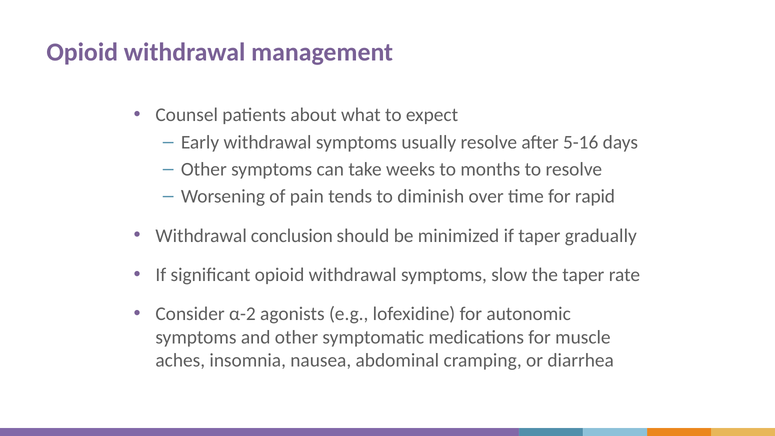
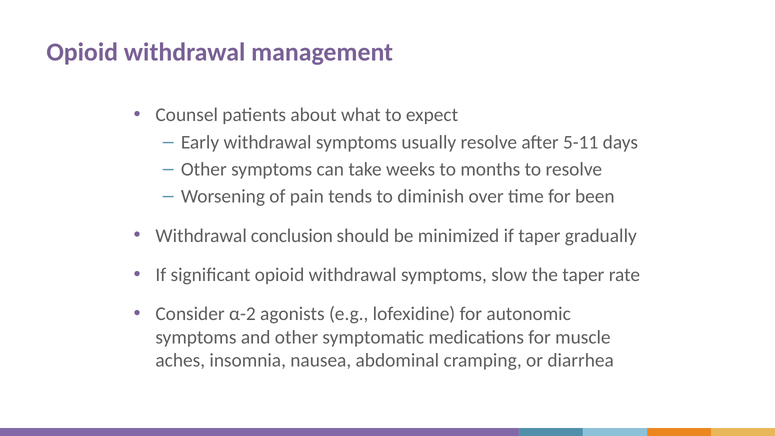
5-16: 5-16 -> 5-11
rapid: rapid -> been
